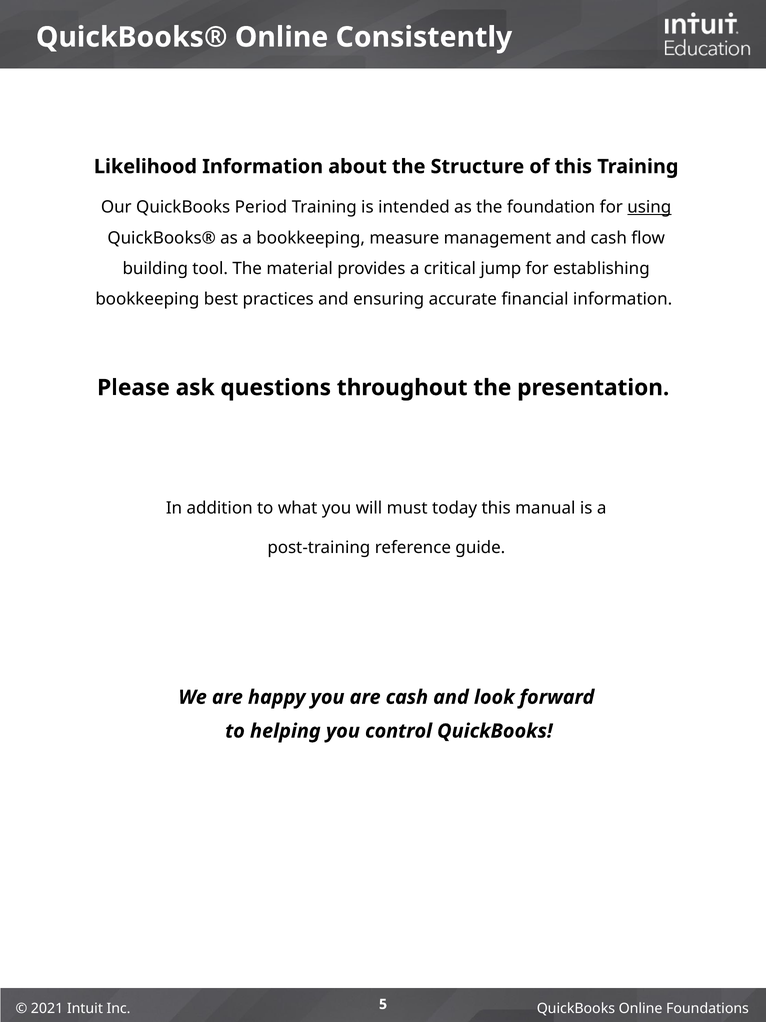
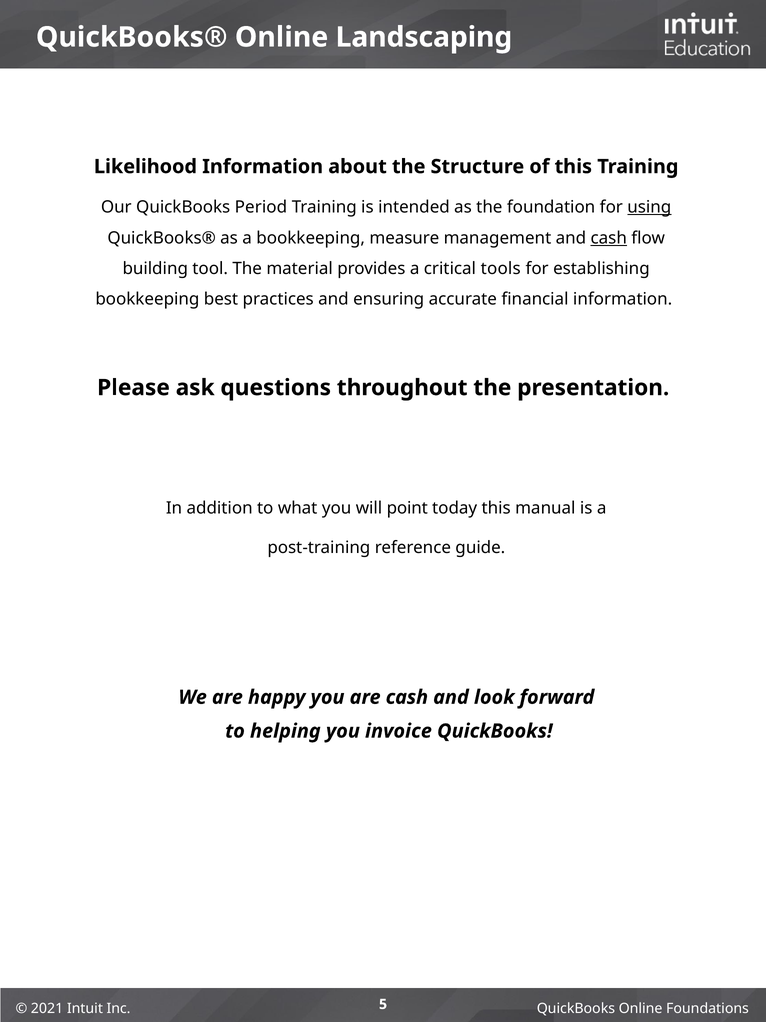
Consistently: Consistently -> Landscaping
cash at (609, 238) underline: none -> present
jump: jump -> tools
must: must -> point
control: control -> invoice
